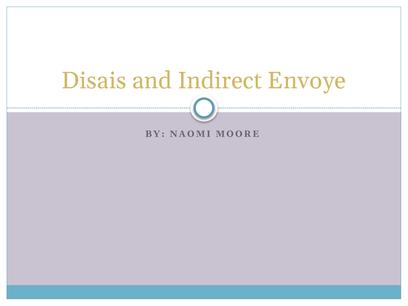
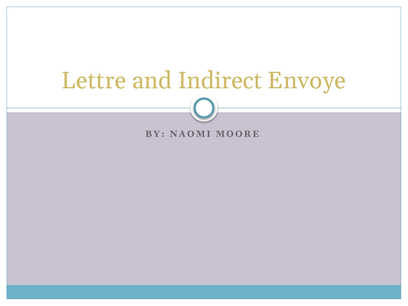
Disais: Disais -> Lettre
